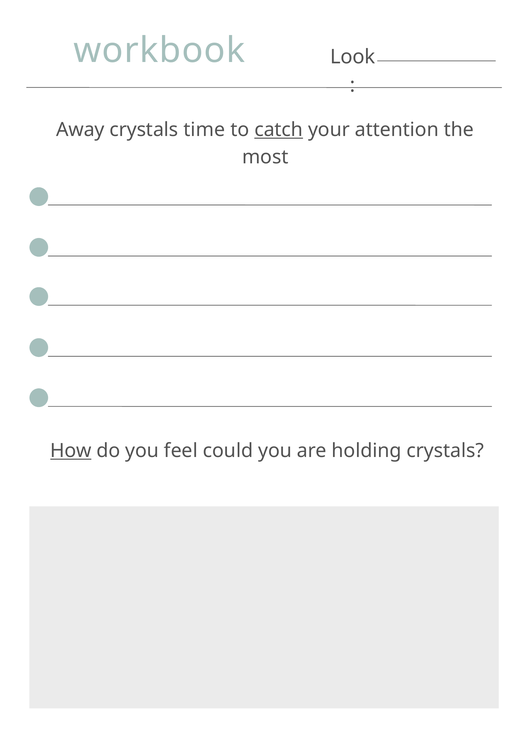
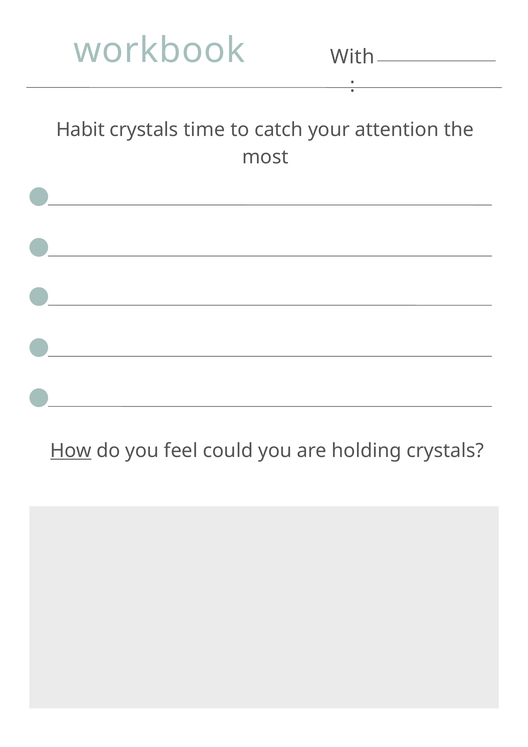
Look: Look -> With
Away: Away -> Habit
catch underline: present -> none
